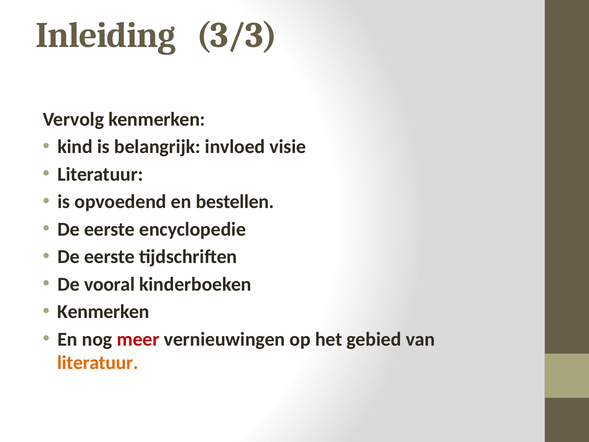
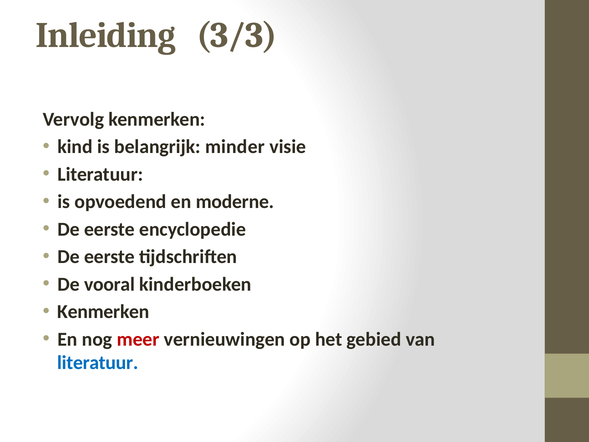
invloed: invloed -> minder
bestellen: bestellen -> moderne
literatuur at (98, 363) colour: orange -> blue
